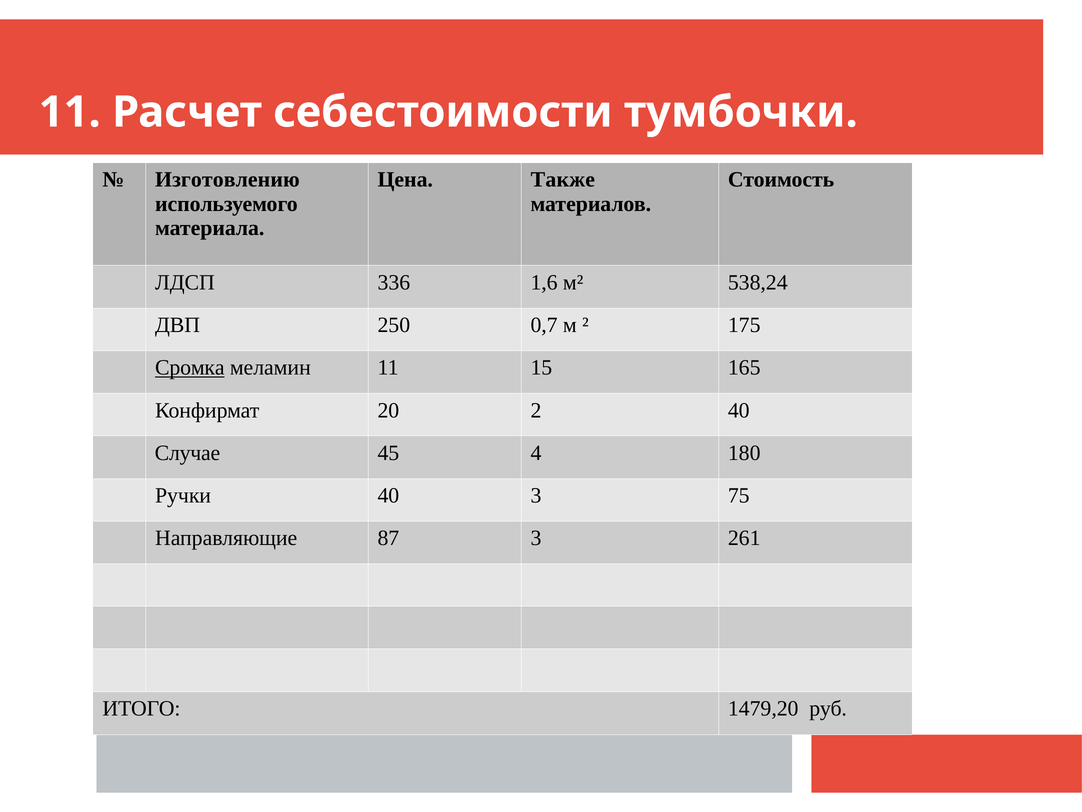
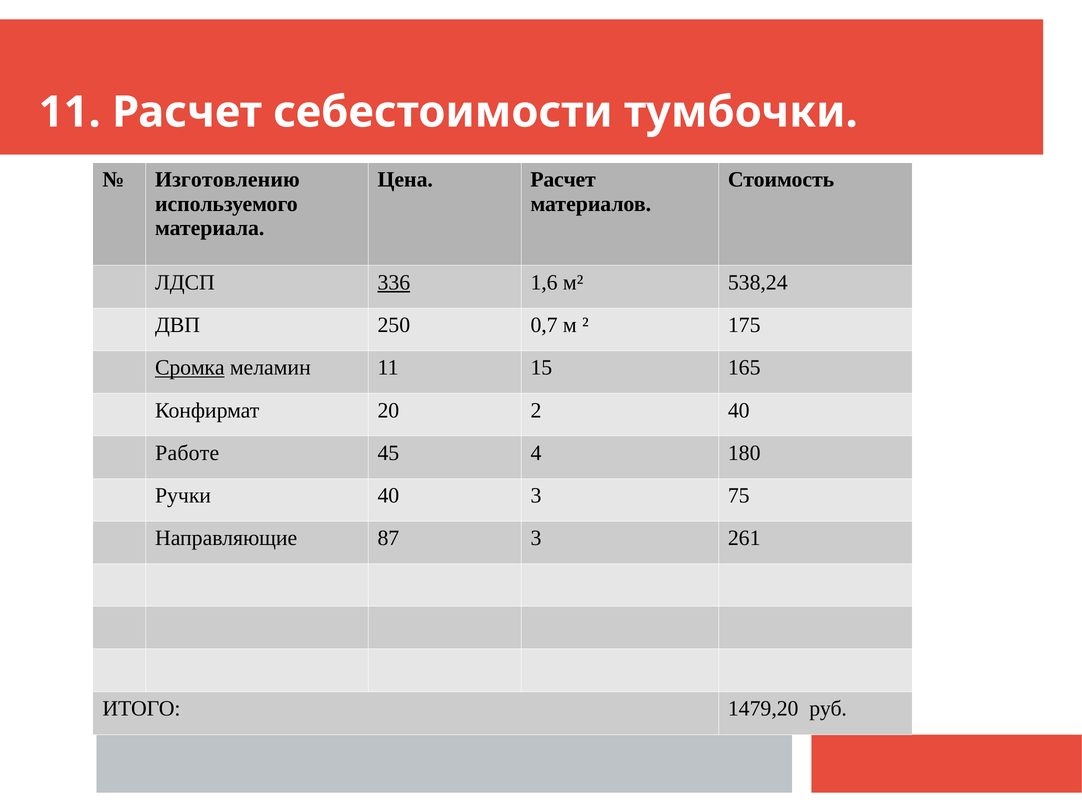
Цена Также: Также -> Расчет
336 underline: none -> present
Случае: Случае -> Работе
